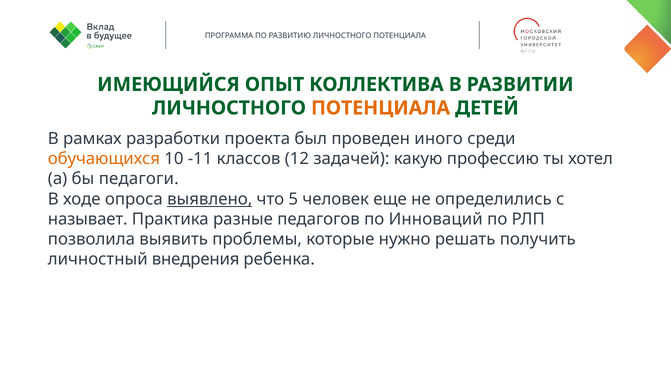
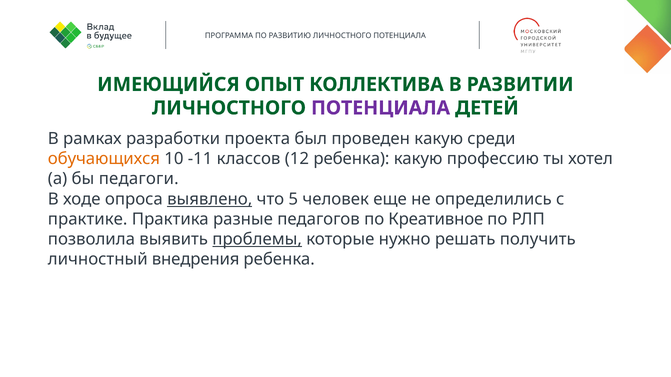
ПОТЕНЦИАЛА at (381, 108) colour: orange -> purple
проведен иного: иного -> какую
12 задачей: задачей -> ребенка
называет: называет -> практике
Инноваций: Инноваций -> Креативное
проблемы underline: none -> present
